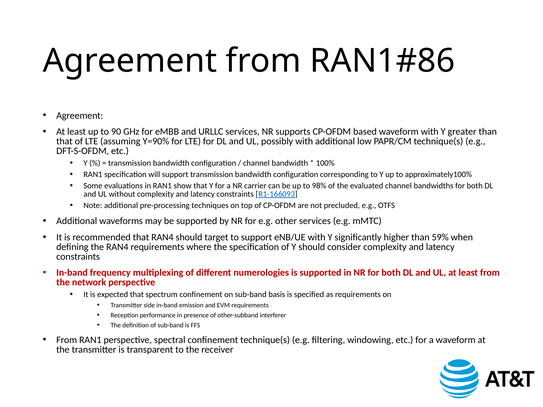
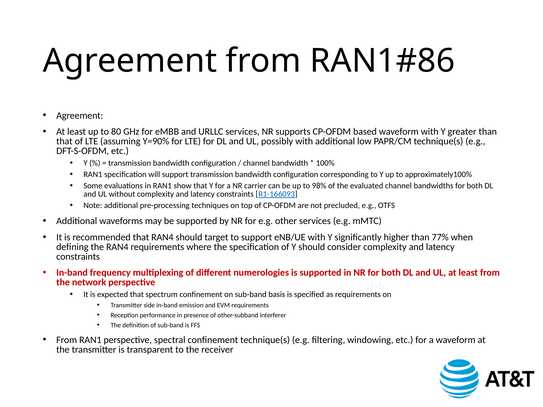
90: 90 -> 80
59%: 59% -> 77%
